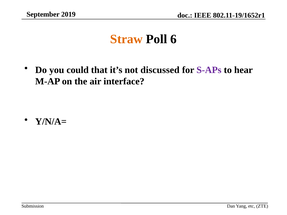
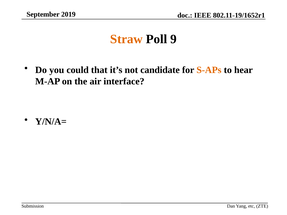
6: 6 -> 9
discussed: discussed -> candidate
S-APs colour: purple -> orange
